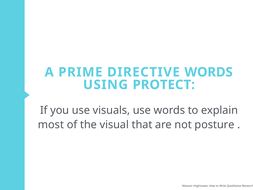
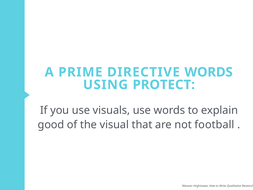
most: most -> good
posture: posture -> football
